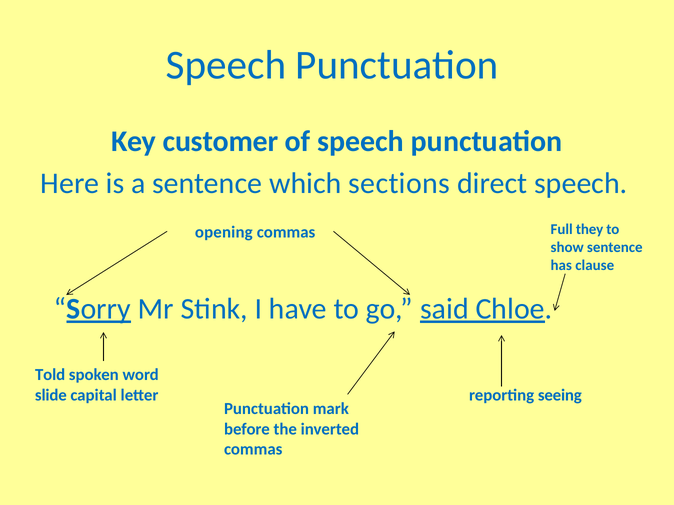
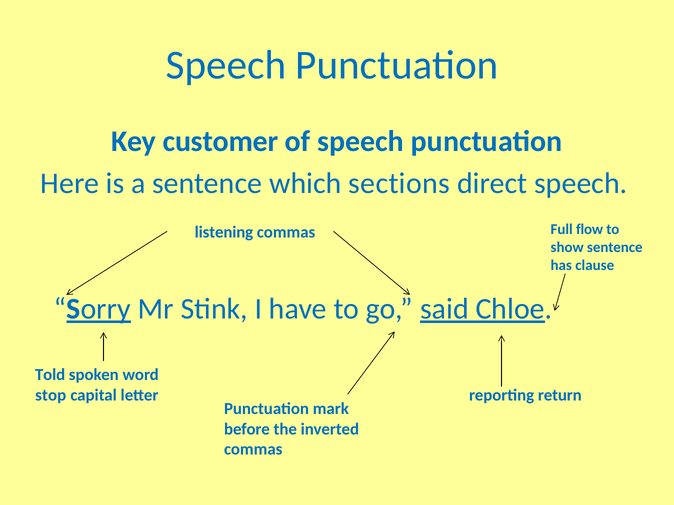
they: they -> flow
opening: opening -> listening
slide: slide -> stop
seeing: seeing -> return
